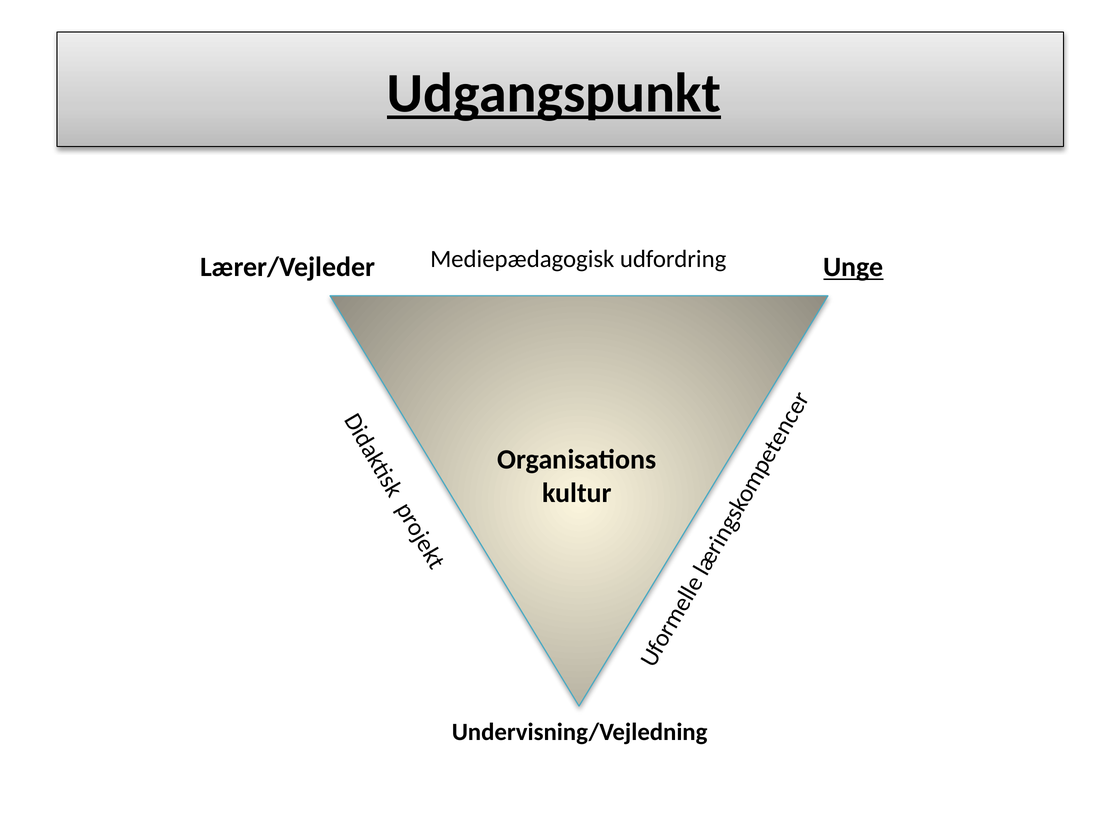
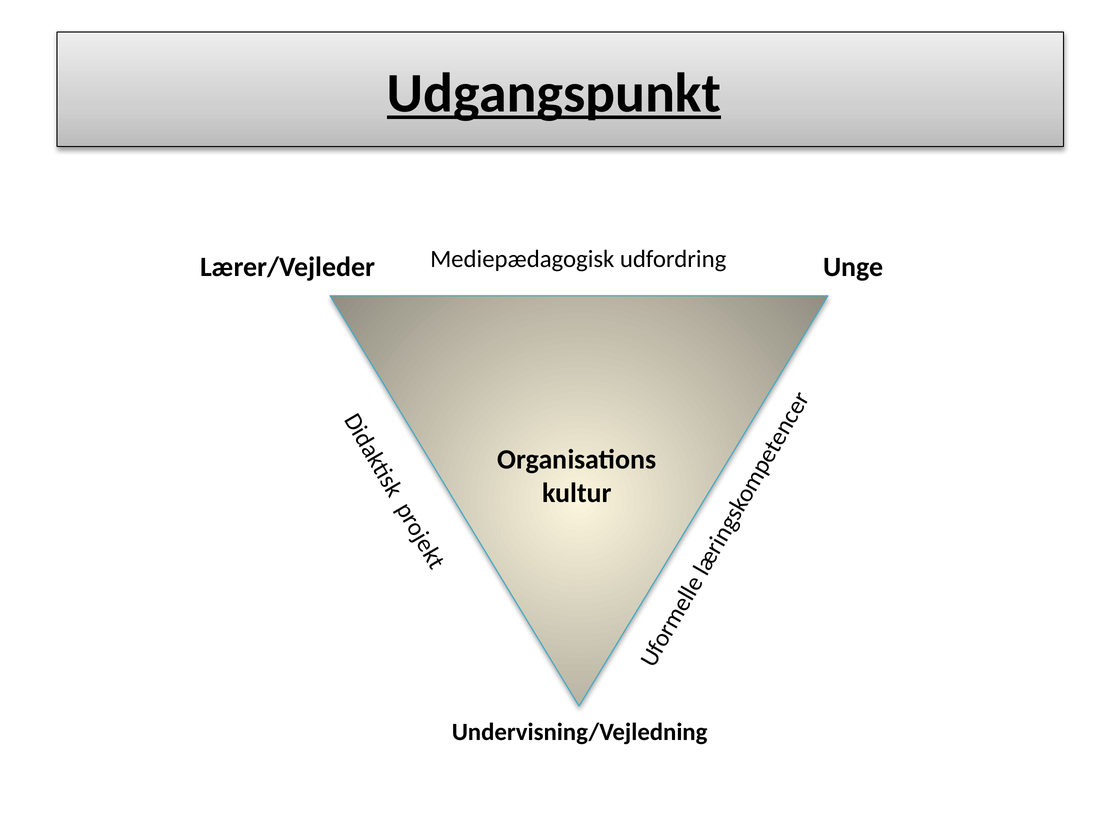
Unge underline: present -> none
